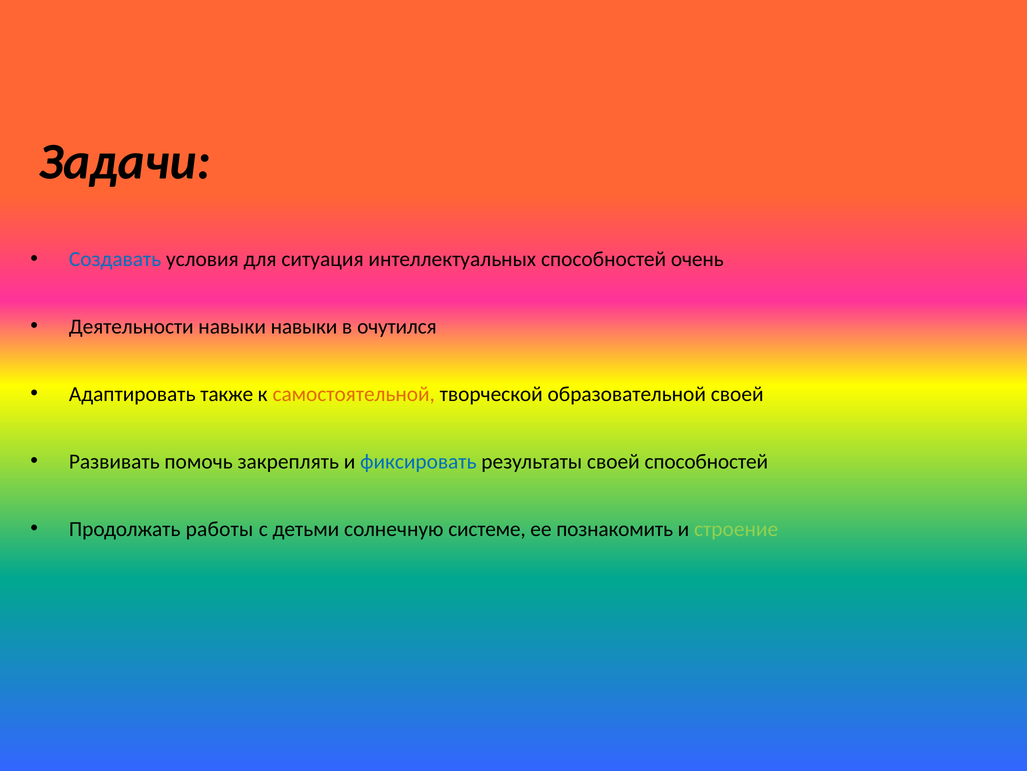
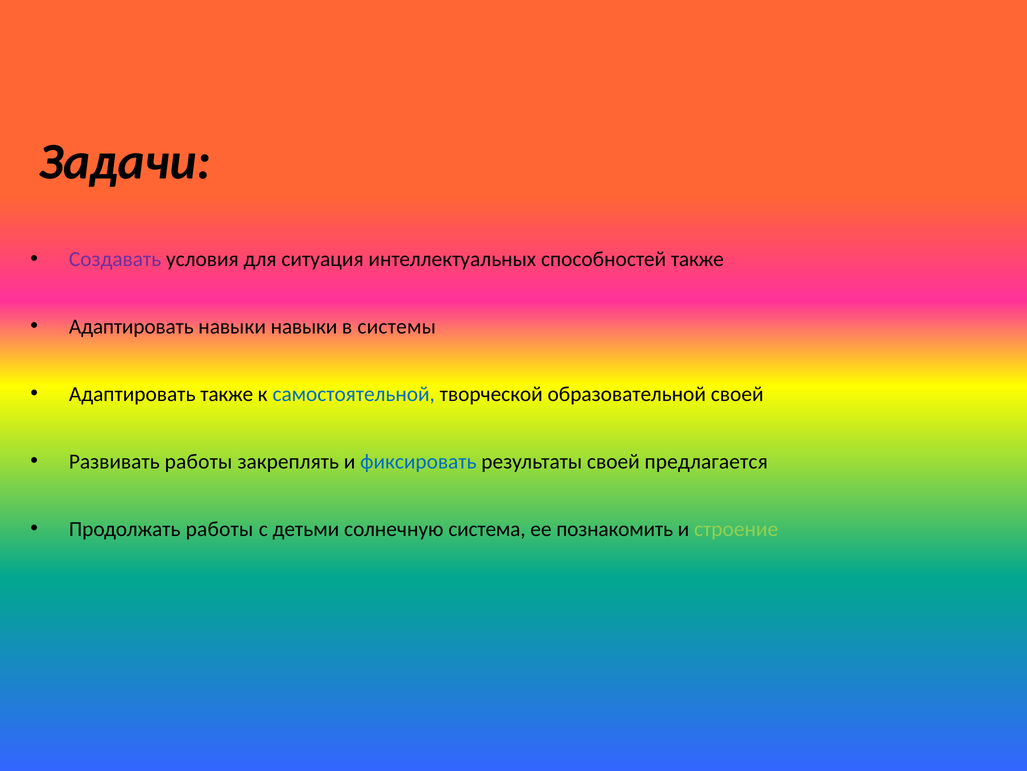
Создавать colour: blue -> purple
способностей очень: очень -> также
Деятельности at (131, 326): Деятельности -> Адаптировать
очутился: очутился -> системы
самостоятельной colour: orange -> blue
Развивать помочь: помочь -> работы
своей способностей: способностей -> предлагается
системе: системе -> система
